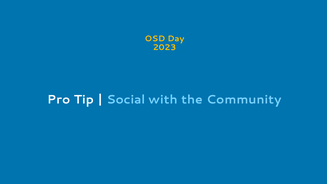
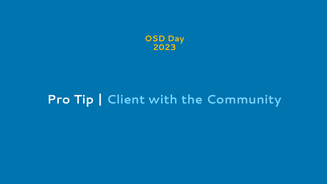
Social: Social -> Client
